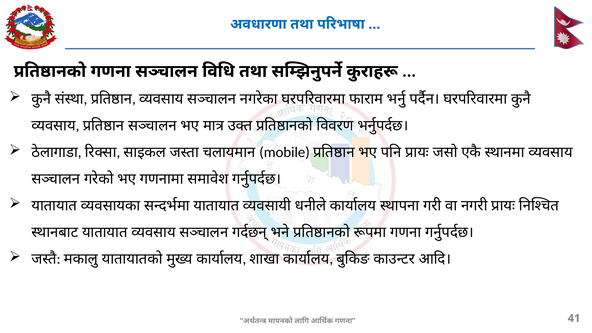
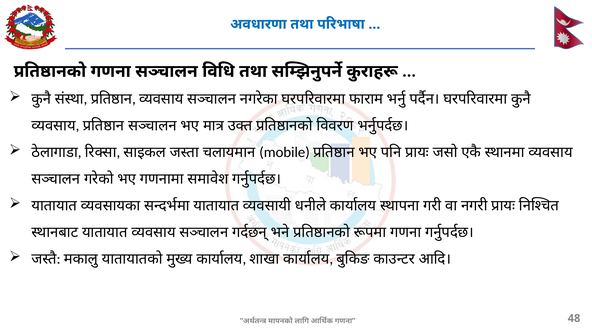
41: 41 -> 48
